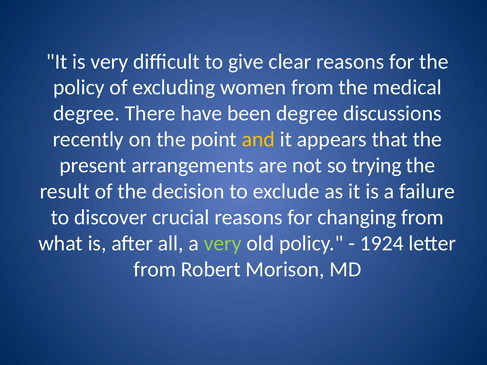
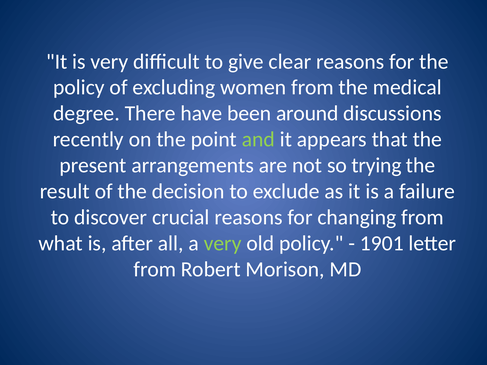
been degree: degree -> around
and colour: yellow -> light green
1924: 1924 -> 1901
